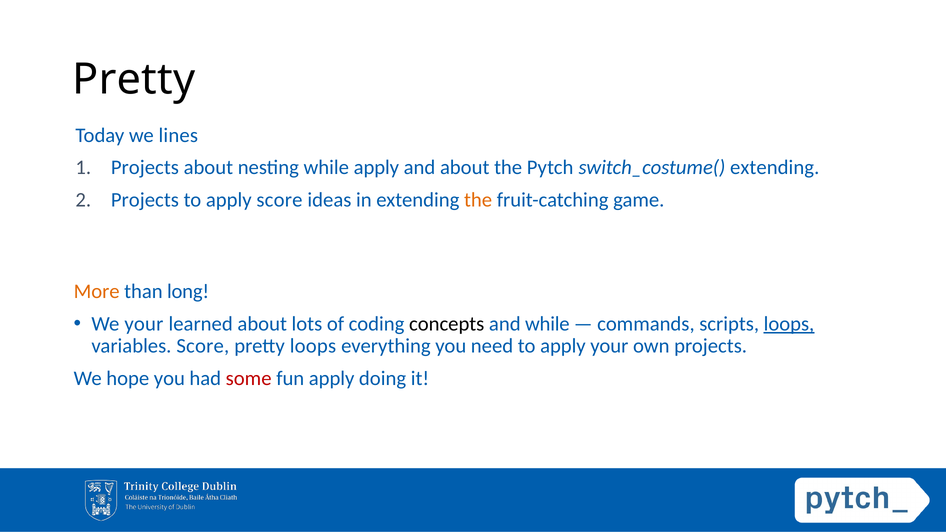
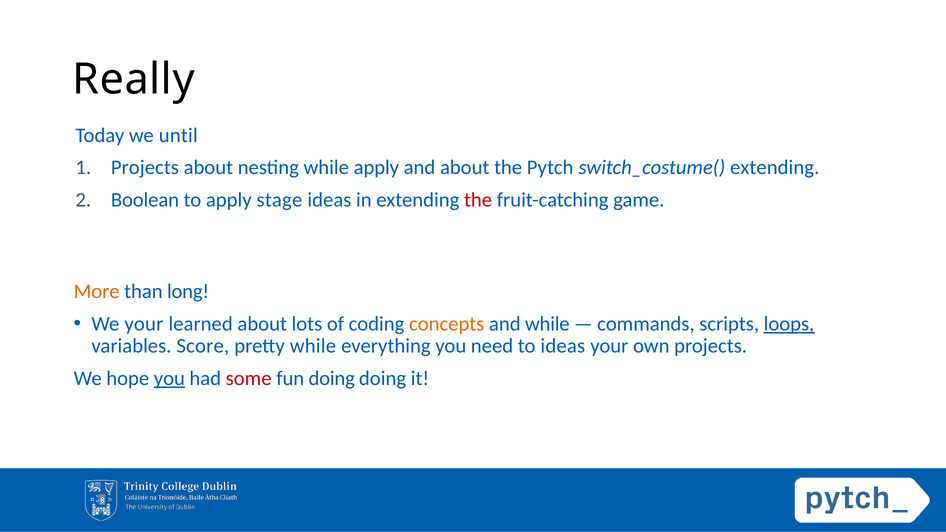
Pretty at (134, 79): Pretty -> Really
lines: lines -> until
Projects at (145, 200): Projects -> Boolean
apply score: score -> stage
the at (478, 200) colour: orange -> red
concepts colour: black -> orange
pretty loops: loops -> while
need to apply: apply -> ideas
you at (169, 378) underline: none -> present
fun apply: apply -> doing
